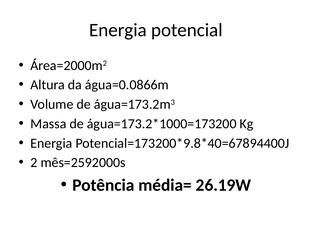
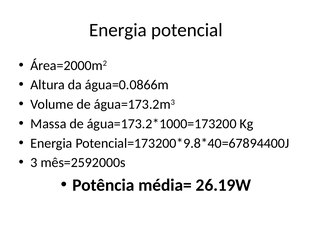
2: 2 -> 3
